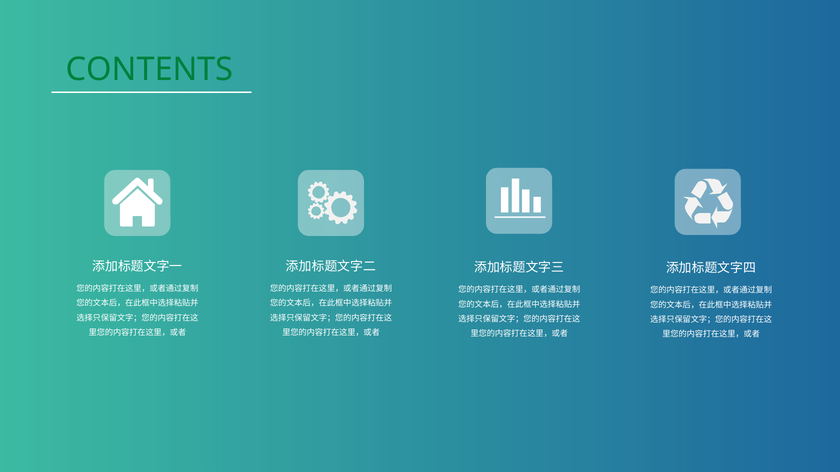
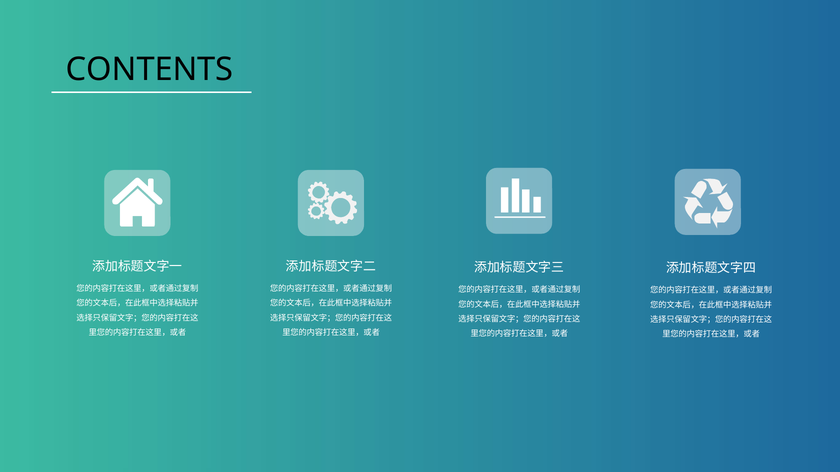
CONTENTS colour: green -> black
